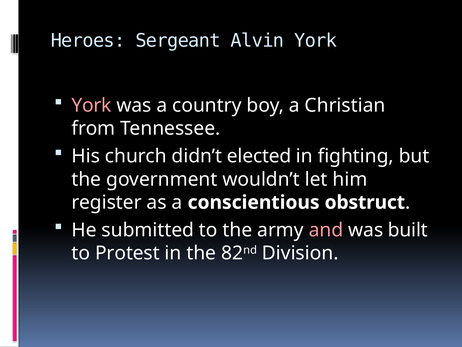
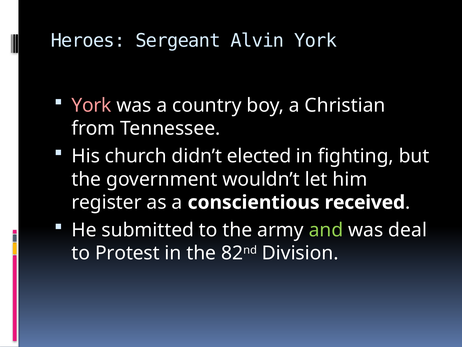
obstruct: obstruct -> received
and colour: pink -> light green
built: built -> deal
